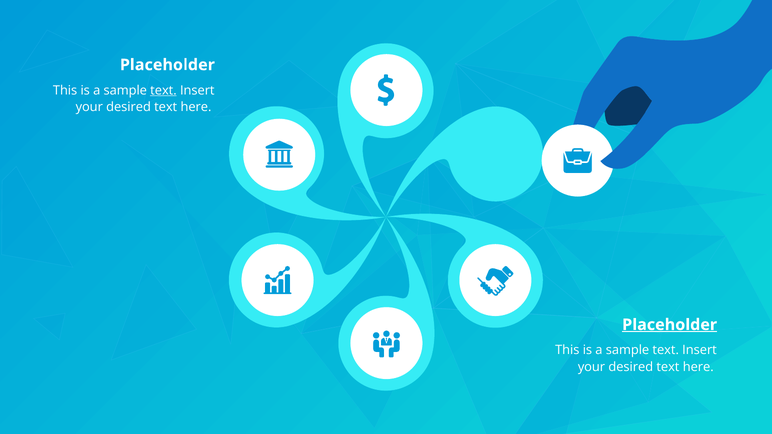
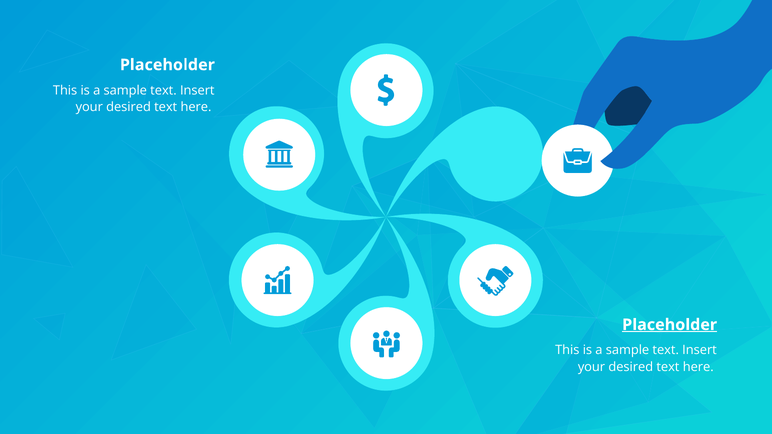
text at (163, 90) underline: present -> none
